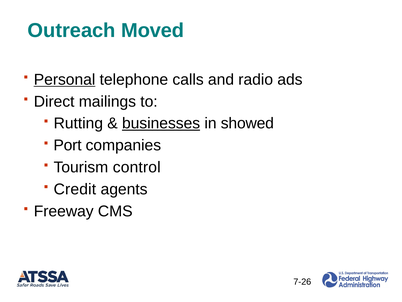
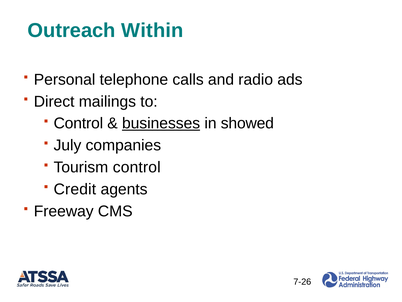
Moved: Moved -> Within
Personal underline: present -> none
Rutting at (78, 123): Rutting -> Control
Port: Port -> July
